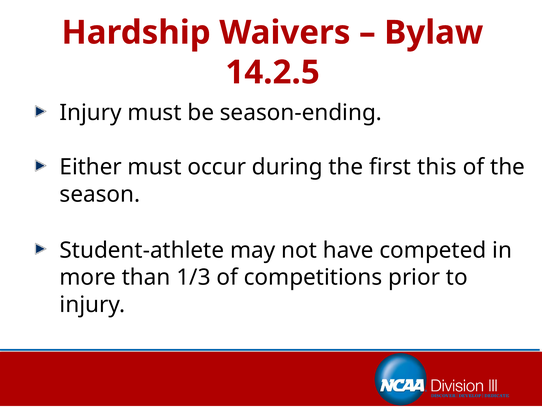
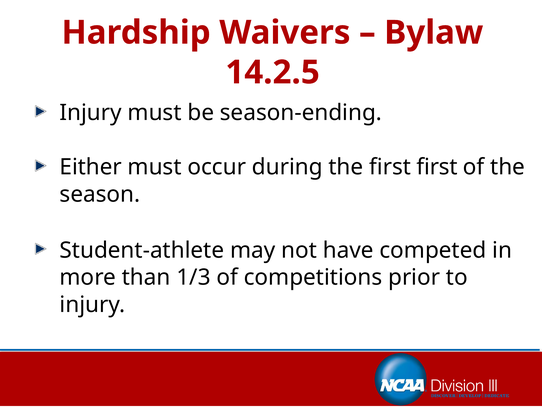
first this: this -> first
